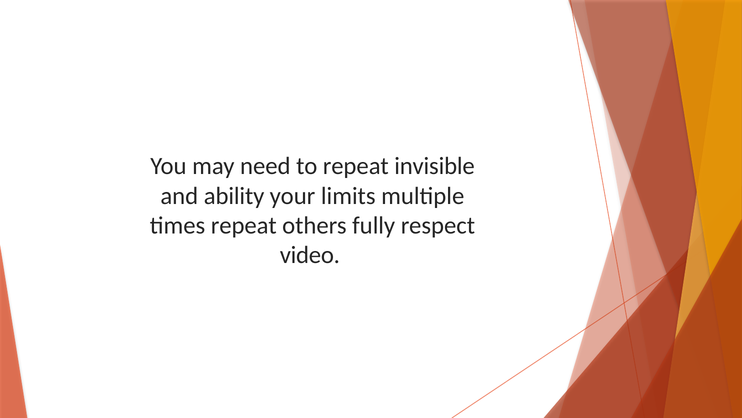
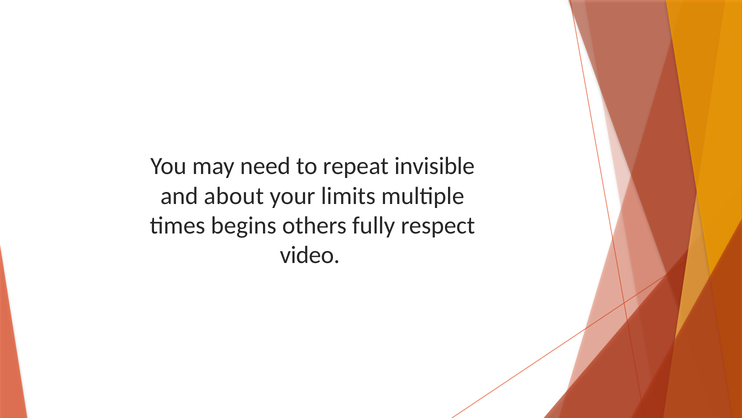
ability: ability -> about
times repeat: repeat -> begins
